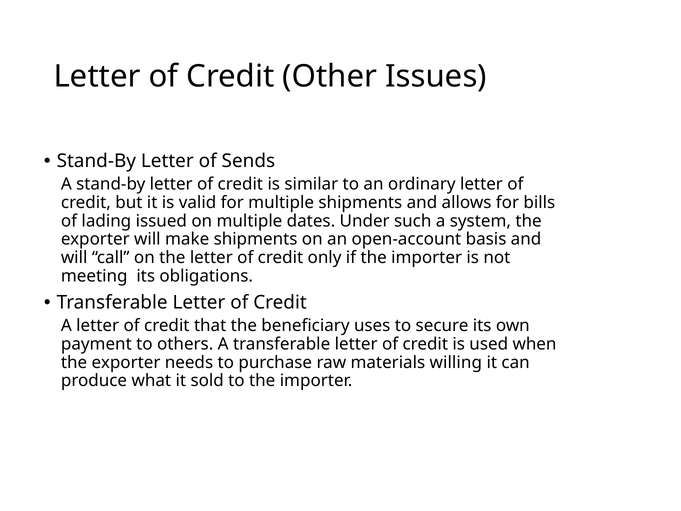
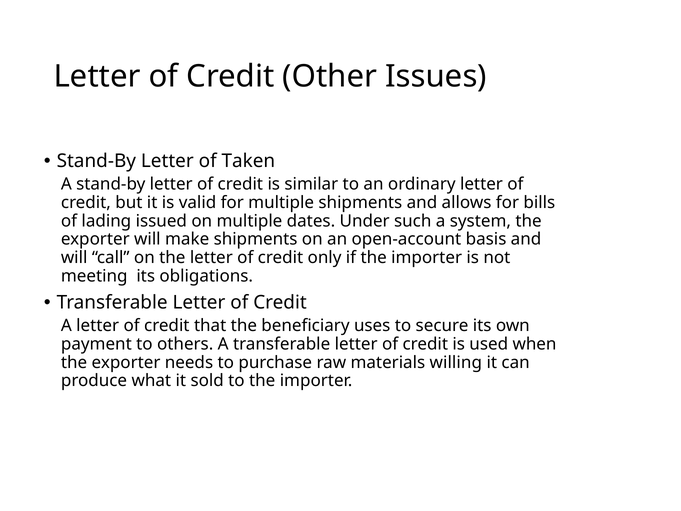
Sends: Sends -> Taken
